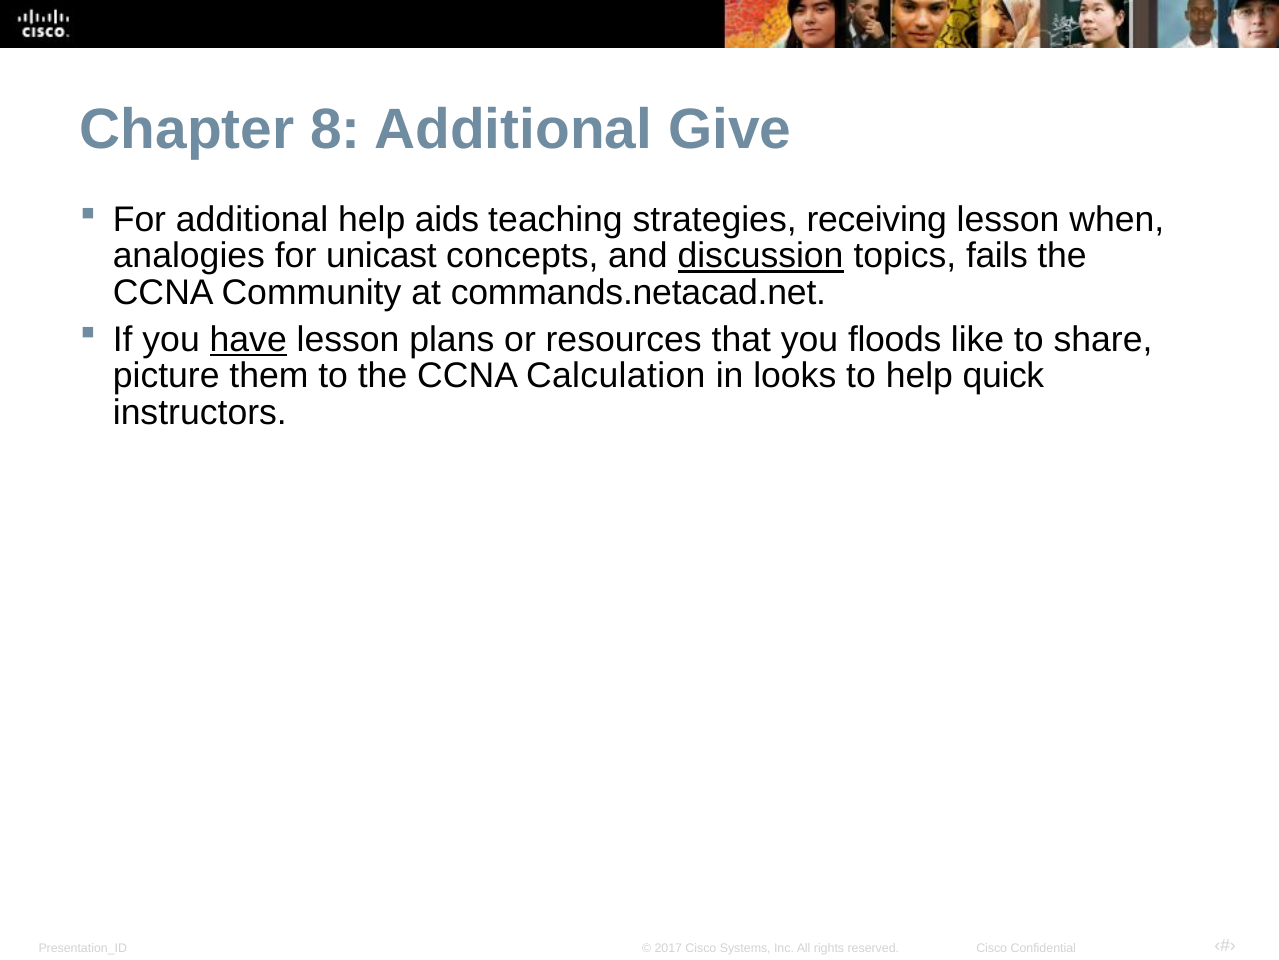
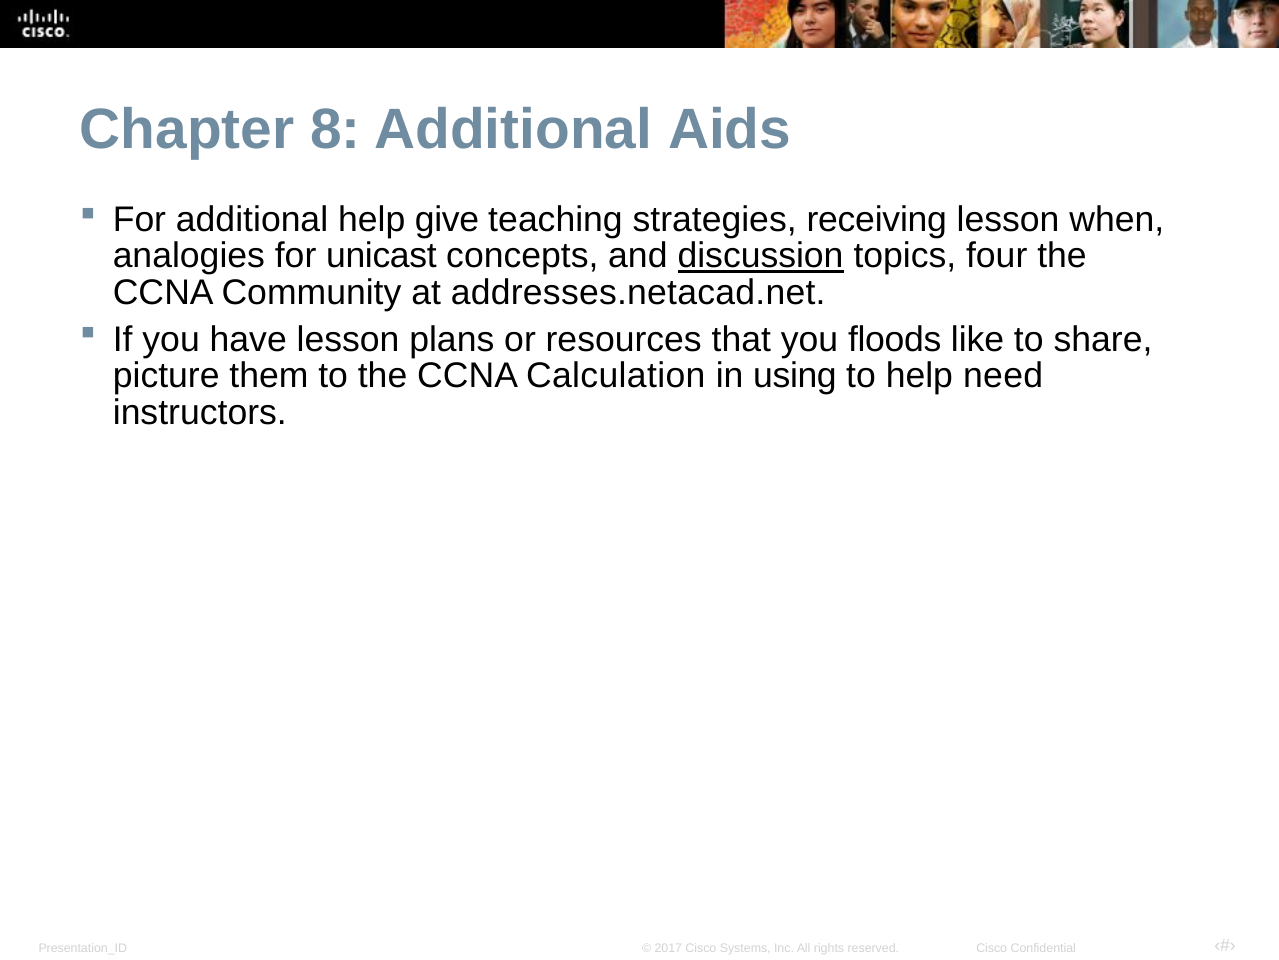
Give: Give -> Aids
aids: aids -> give
fails: fails -> four
commands.netacad.net: commands.netacad.net -> addresses.netacad.net
have underline: present -> none
looks: looks -> using
quick: quick -> need
